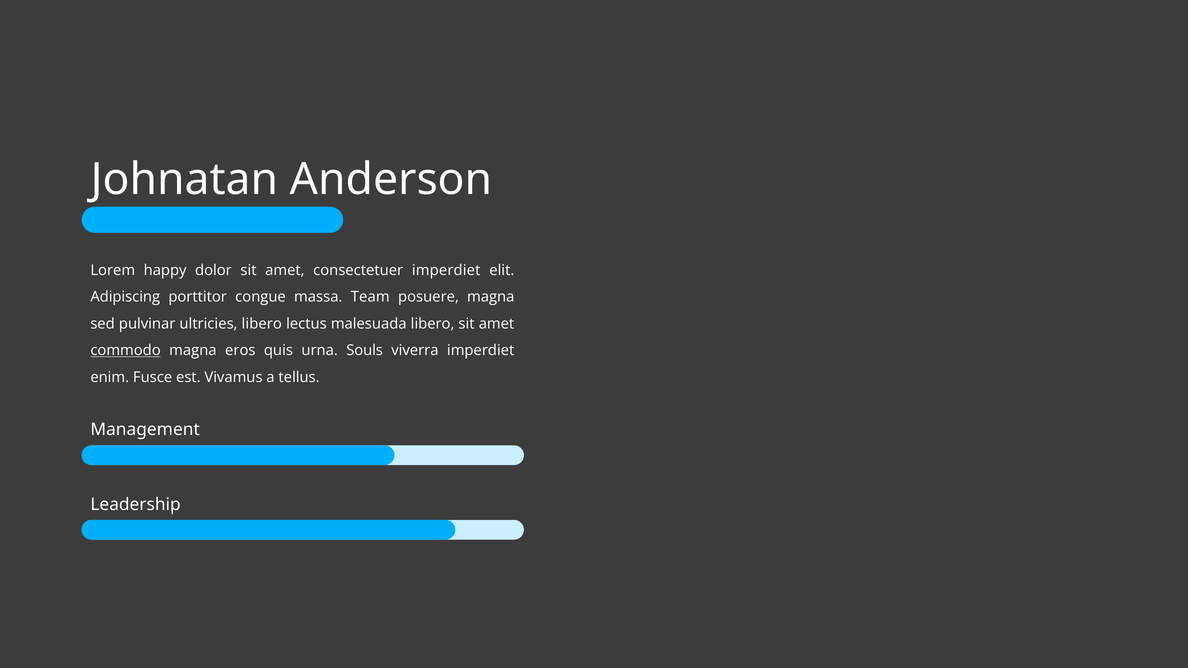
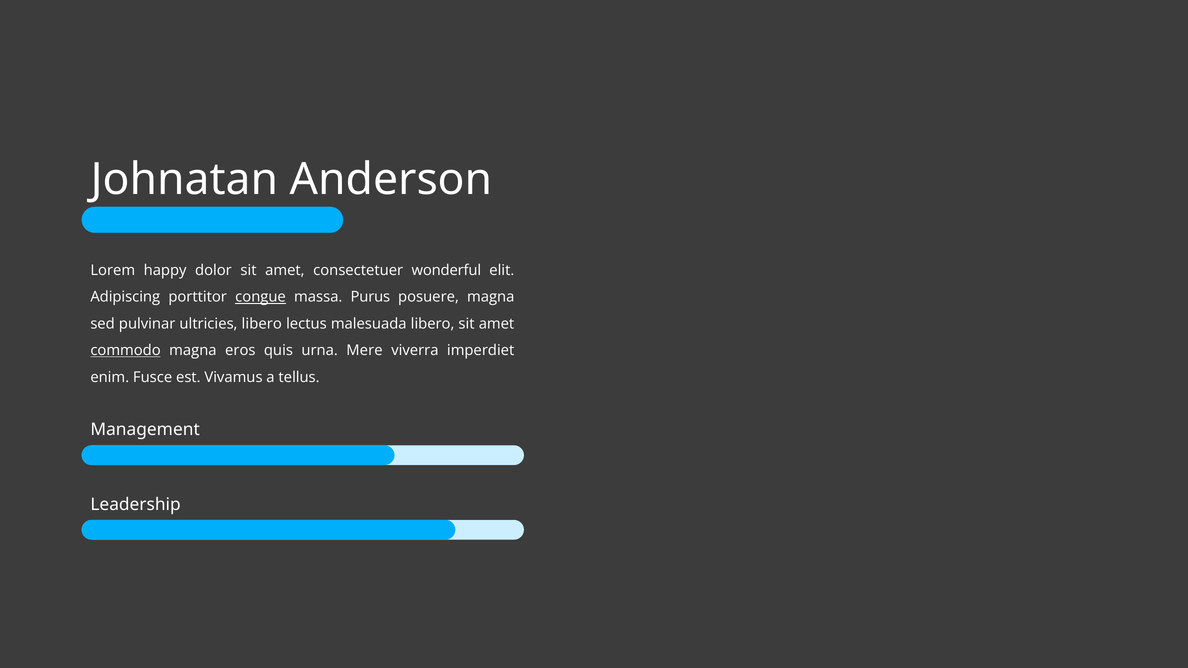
consectetuer imperdiet: imperdiet -> wonderful
congue underline: none -> present
Team: Team -> Purus
Souls: Souls -> Mere
